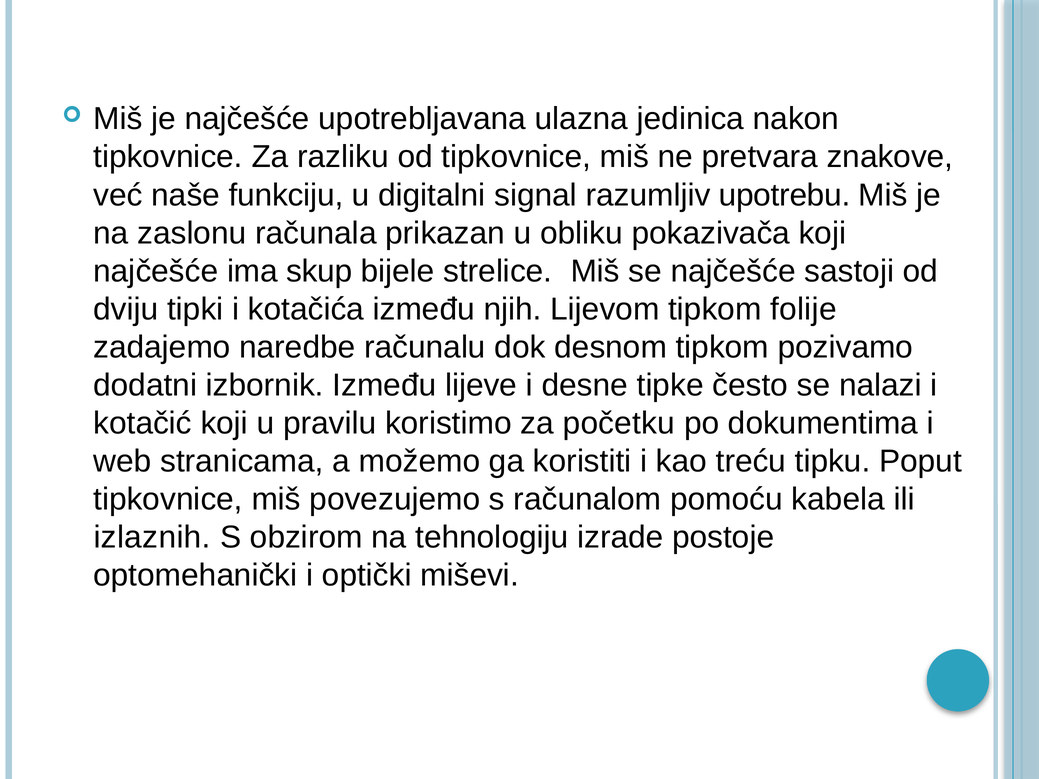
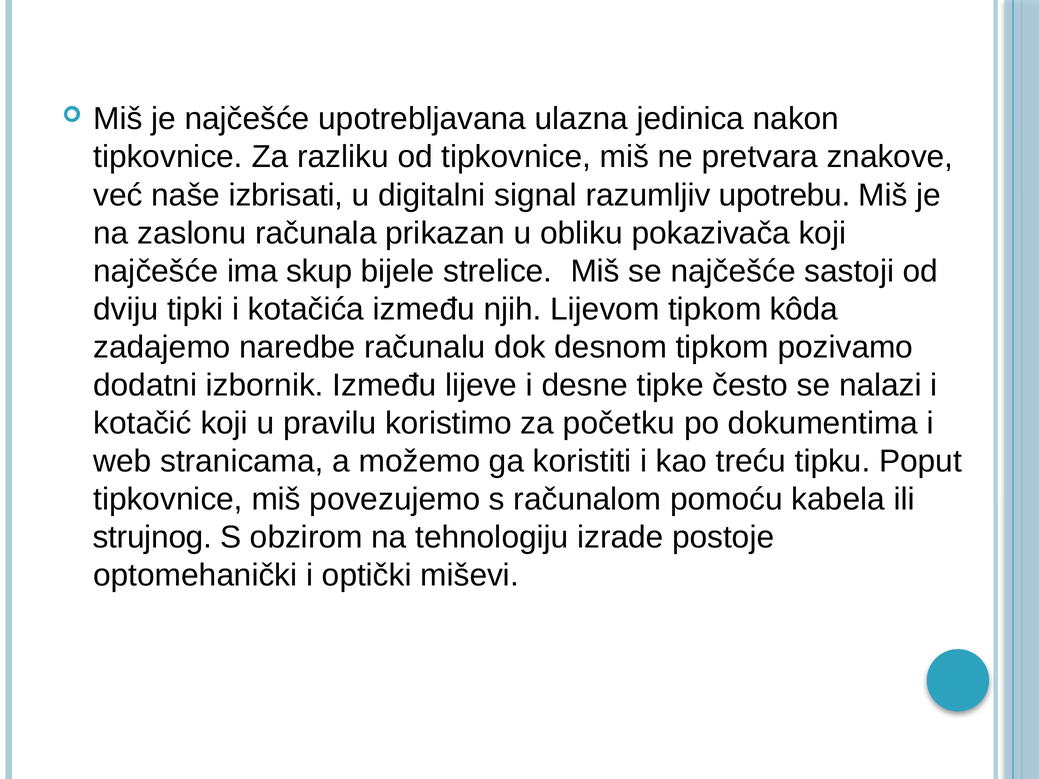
funkciju: funkciju -> izbrisati
folije: folije -> kôda
izlaznih: izlaznih -> strujnog
